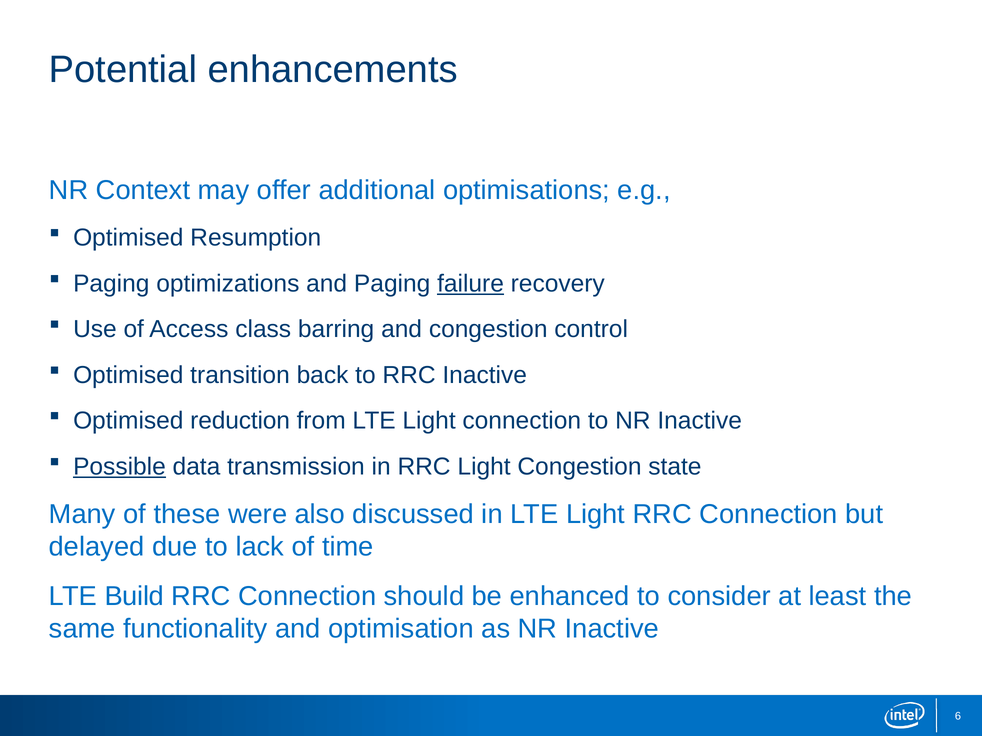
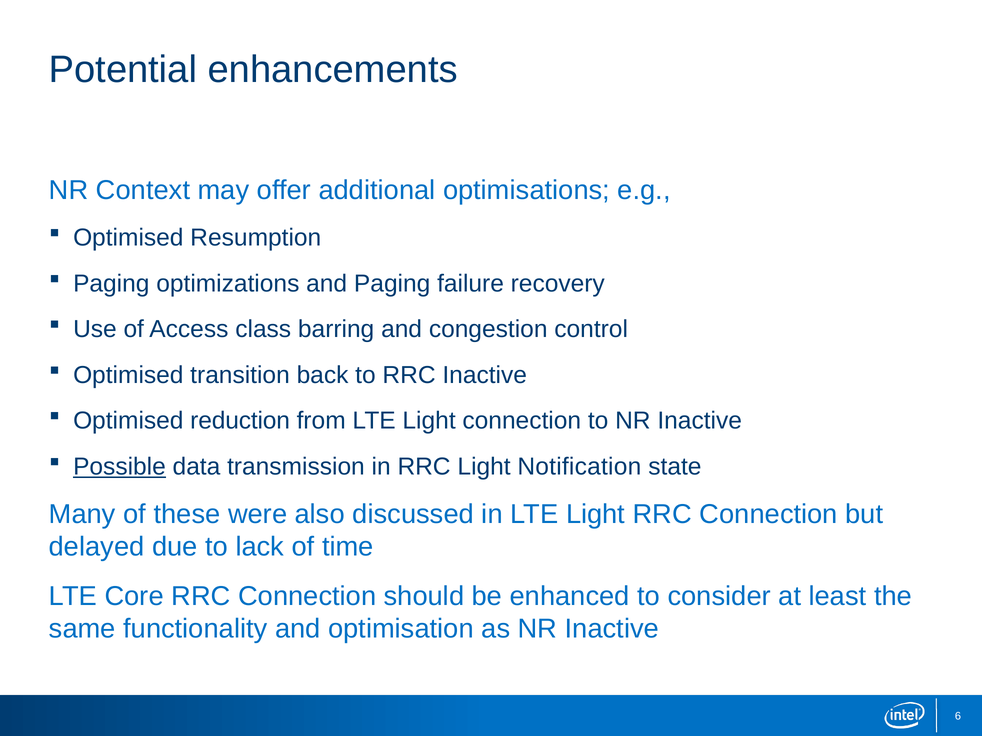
failure underline: present -> none
Light Congestion: Congestion -> Notification
Build: Build -> Core
